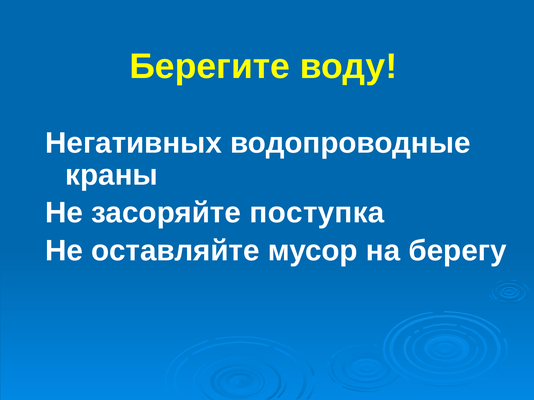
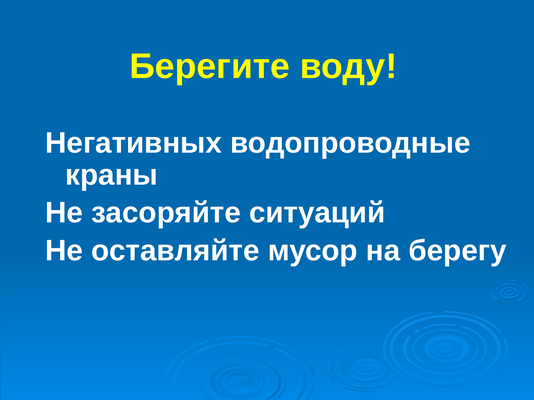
поступка: поступка -> ситуаций
